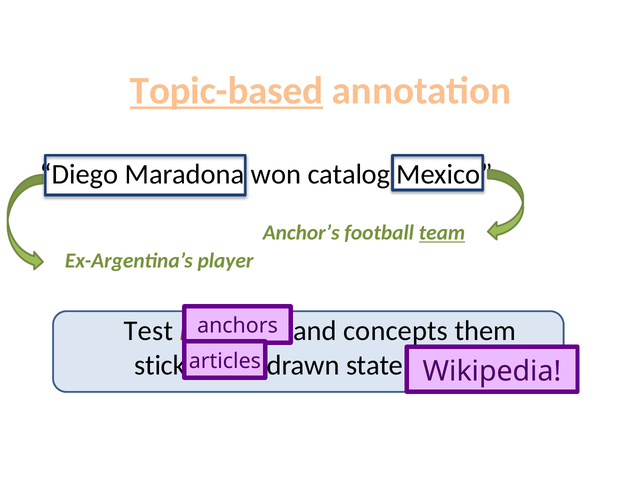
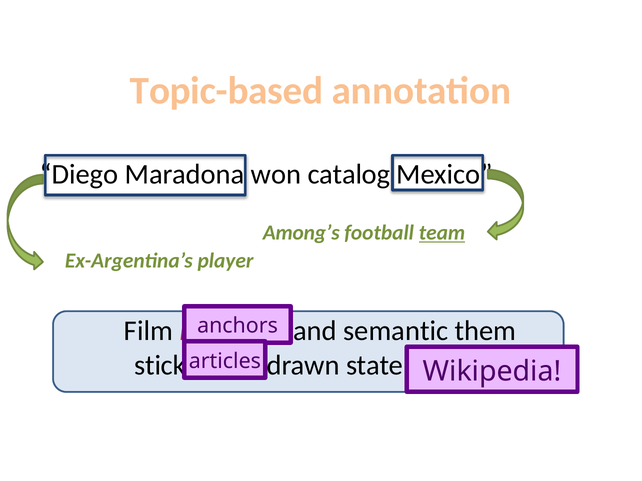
Topic-based underline: present -> none
Anchor’s: Anchor’s -> Among’s
Test: Test -> Film
concepts: concepts -> semantic
